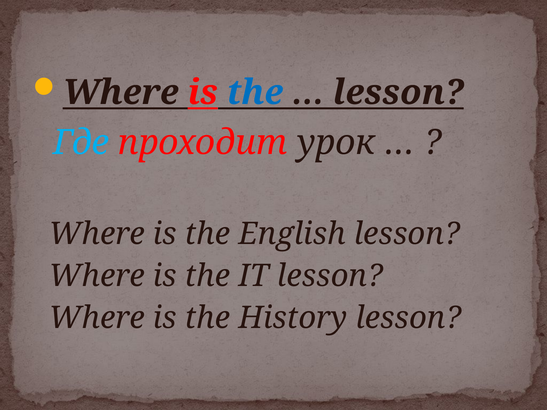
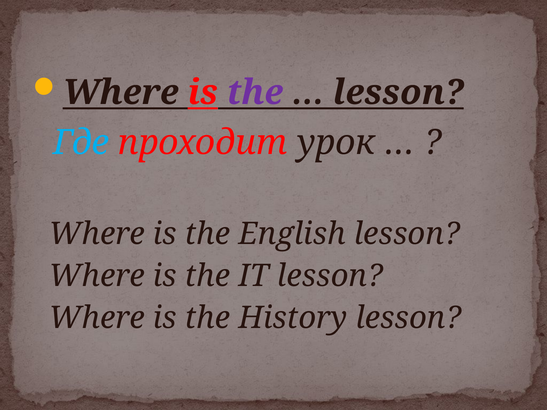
the at (255, 93) colour: blue -> purple
